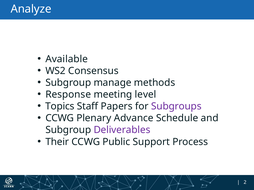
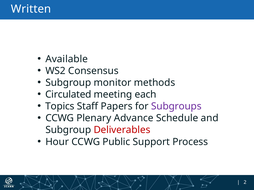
Analyze: Analyze -> Written
manage: manage -> monitor
Response: Response -> Circulated
level: level -> each
Deliverables colour: purple -> red
Their: Their -> Hour
